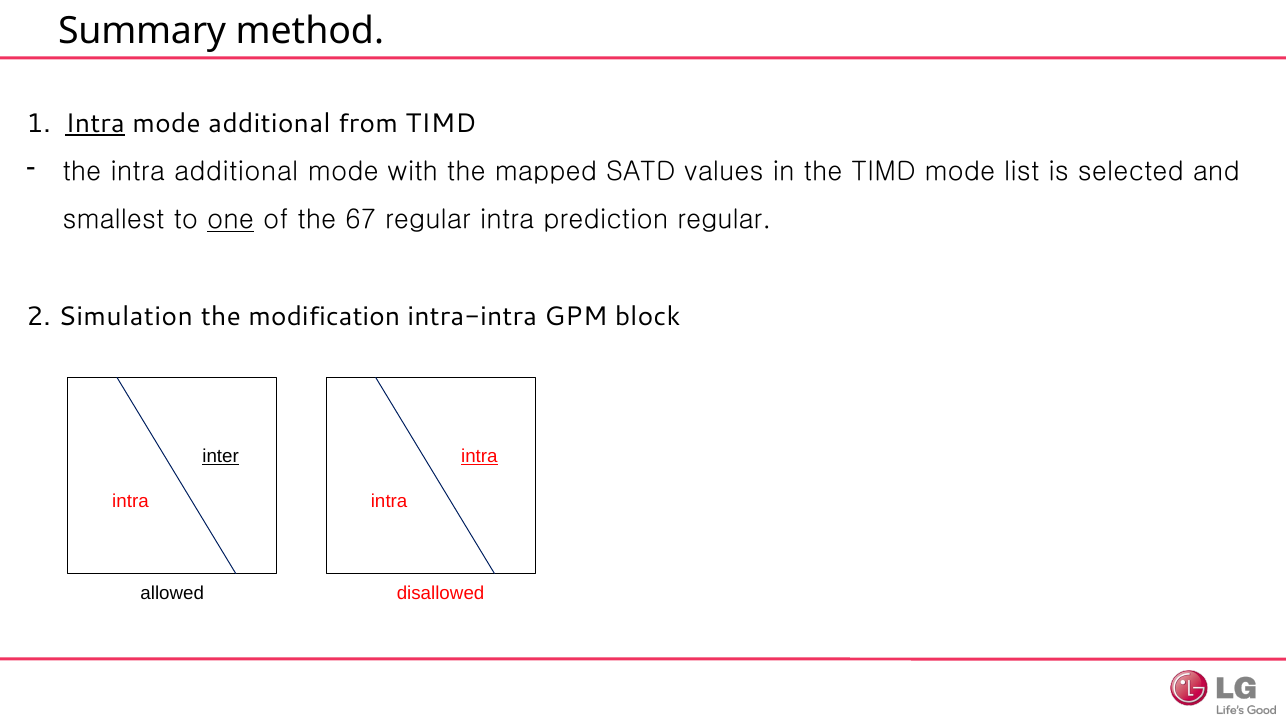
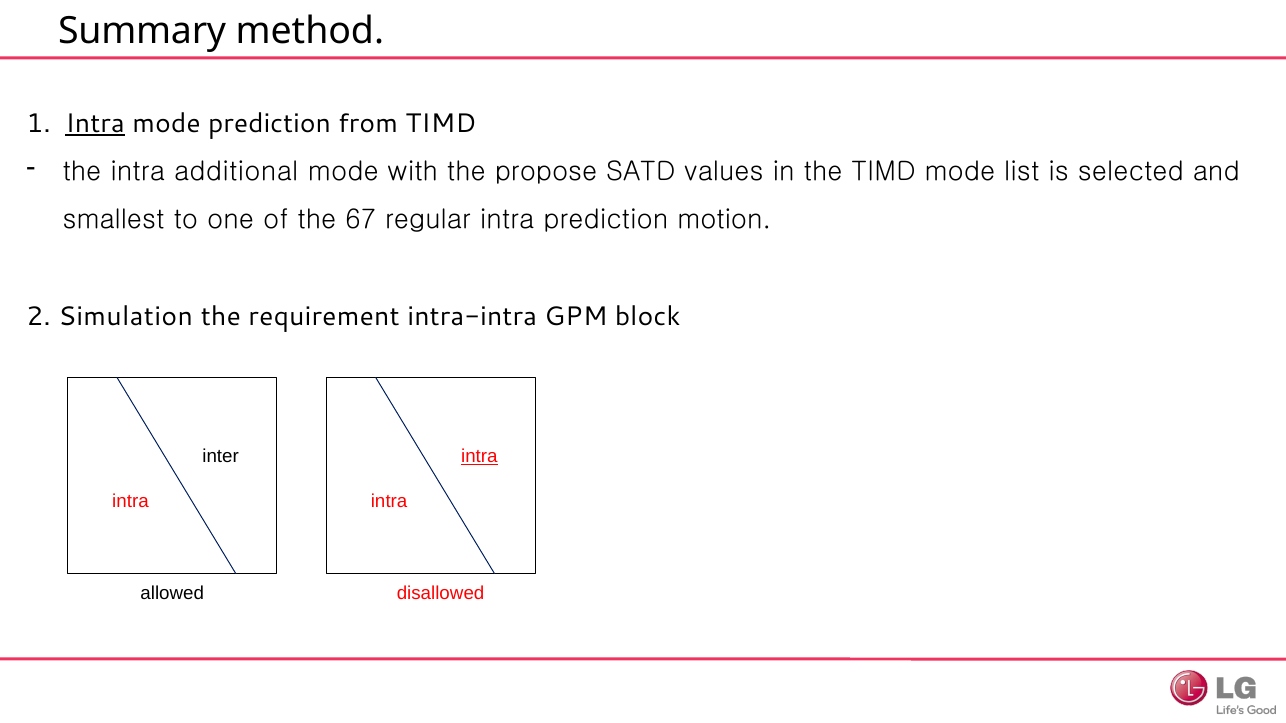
mode additional: additional -> prediction
mapped: mapped -> propose
one underline: present -> none
prediction regular: regular -> motion
modification: modification -> requirement
inter underline: present -> none
